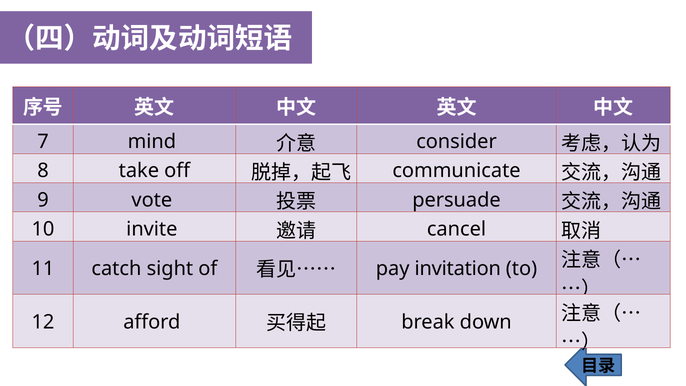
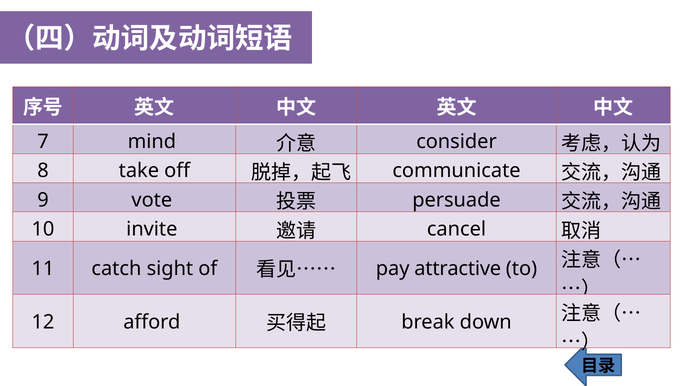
invitation: invitation -> attractive
